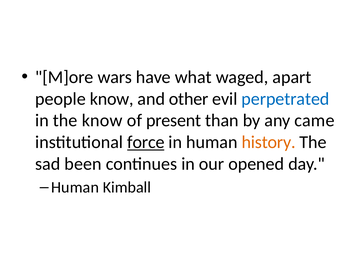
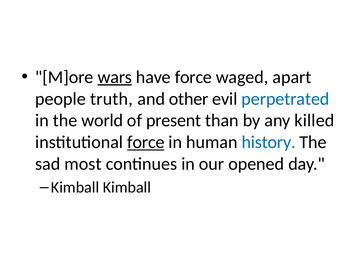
wars underline: none -> present
have what: what -> force
people know: know -> truth
the know: know -> world
came: came -> killed
history colour: orange -> blue
been: been -> most
Human at (75, 187): Human -> Kimball
